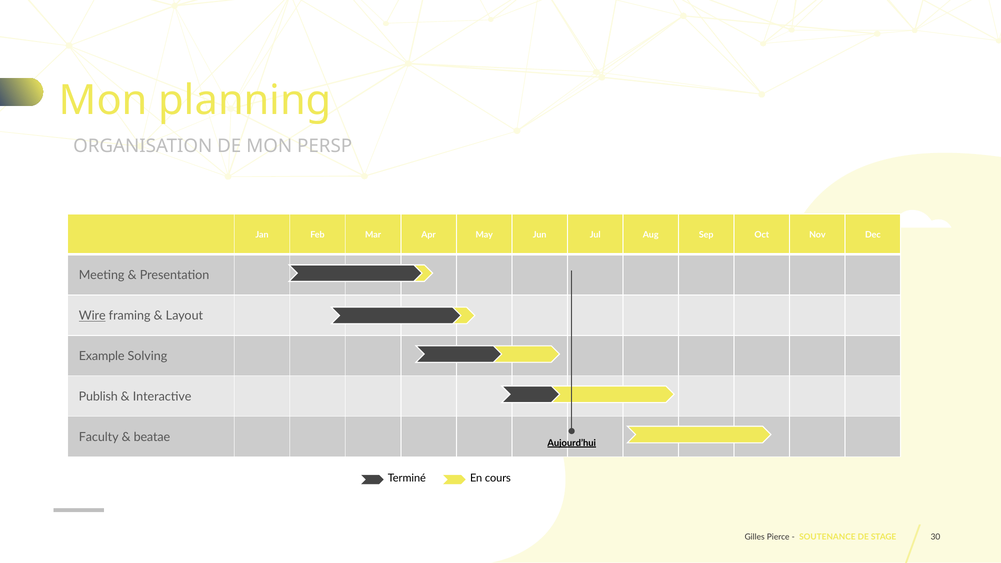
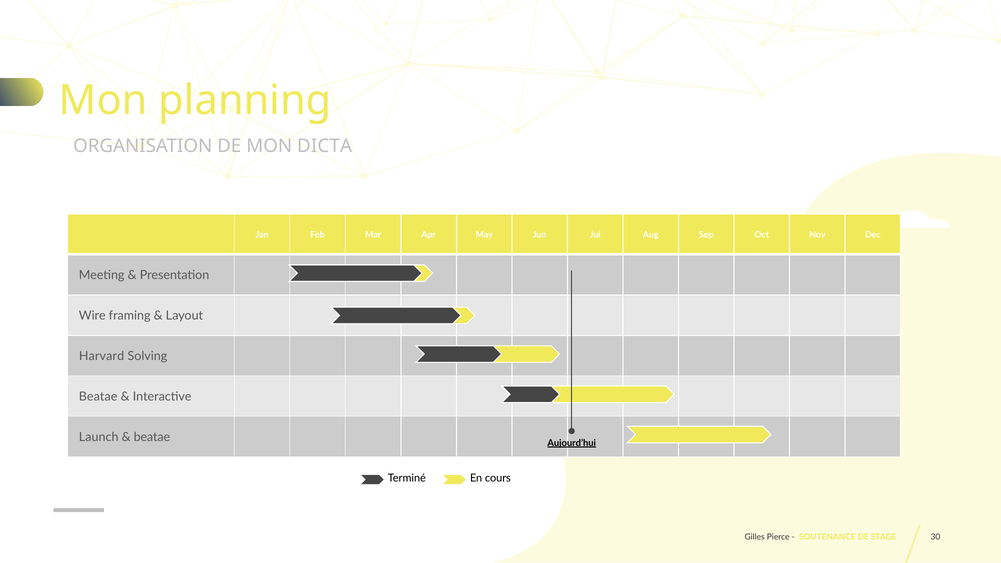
PERSP: PERSP -> DICTA
Wire underline: present -> none
Example: Example -> Harvard
Publish at (98, 397): Publish -> Beatae
Faculty: Faculty -> Launch
